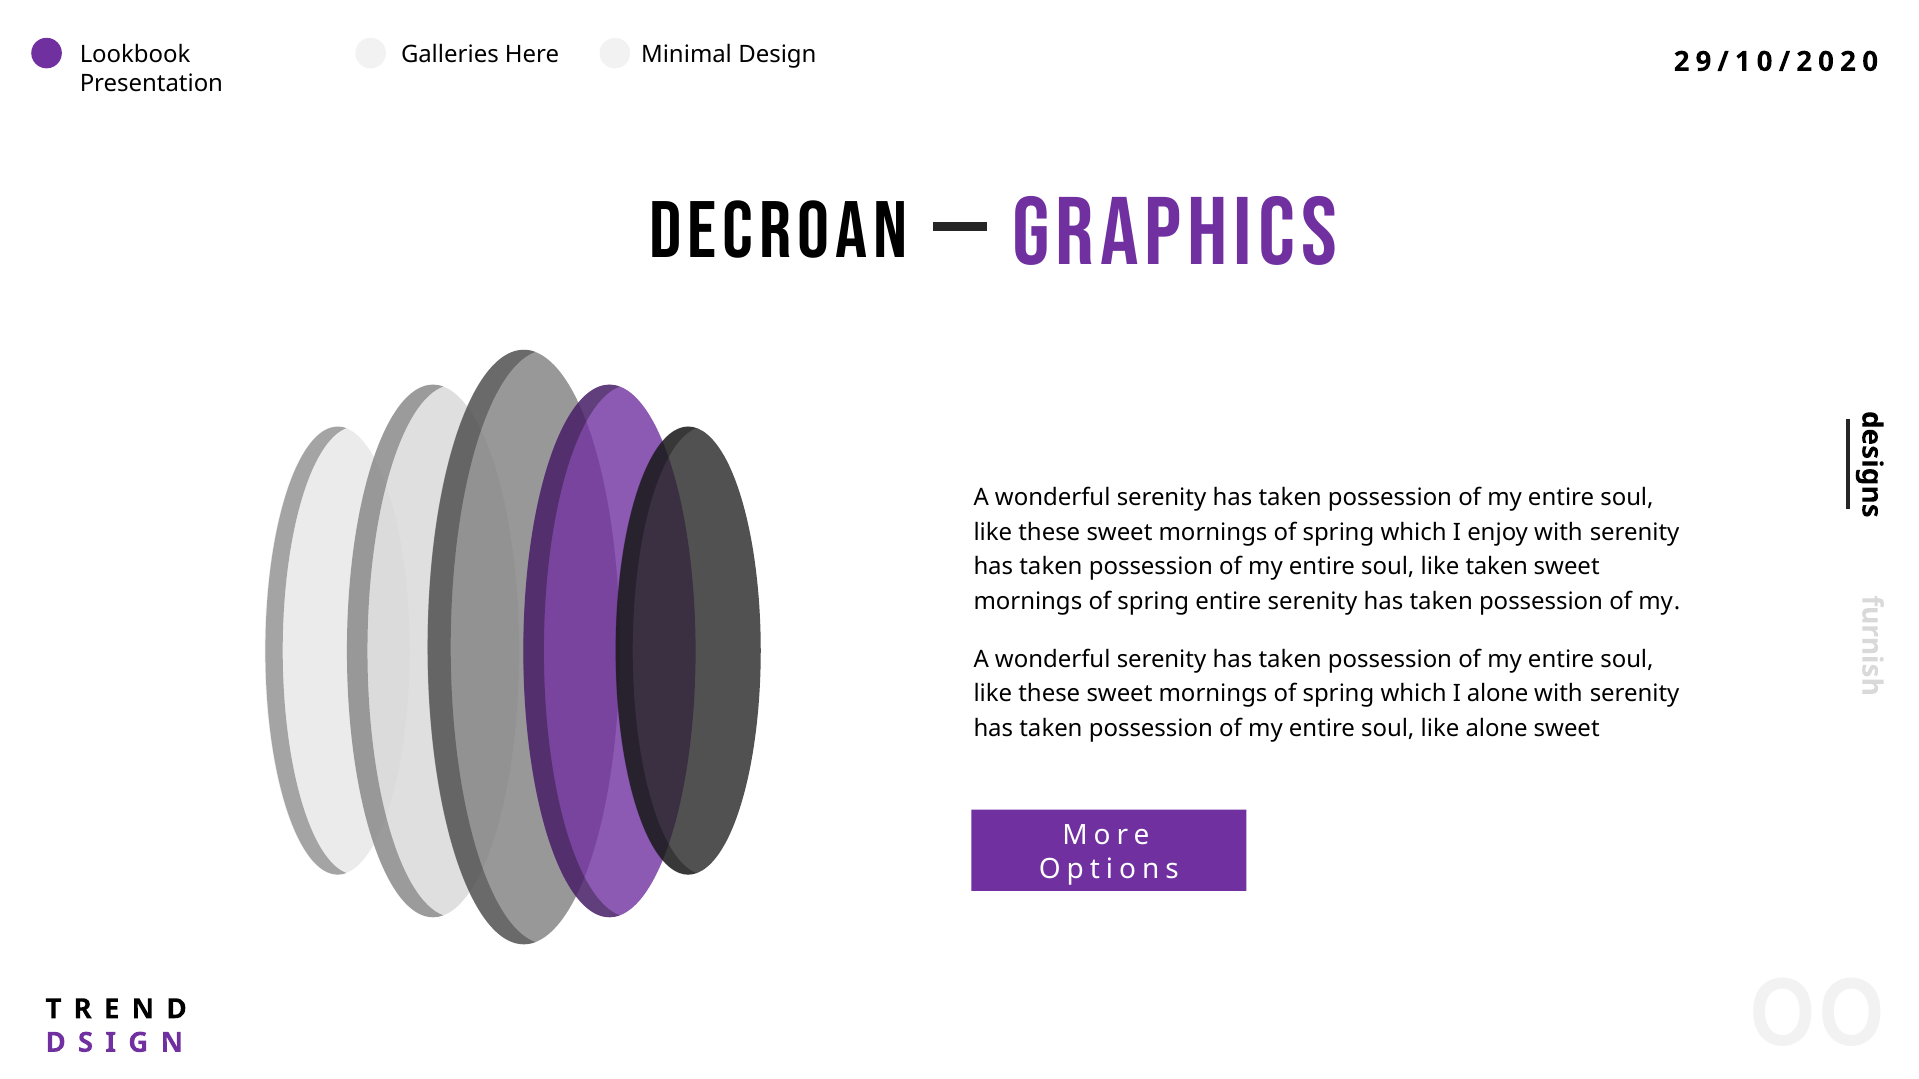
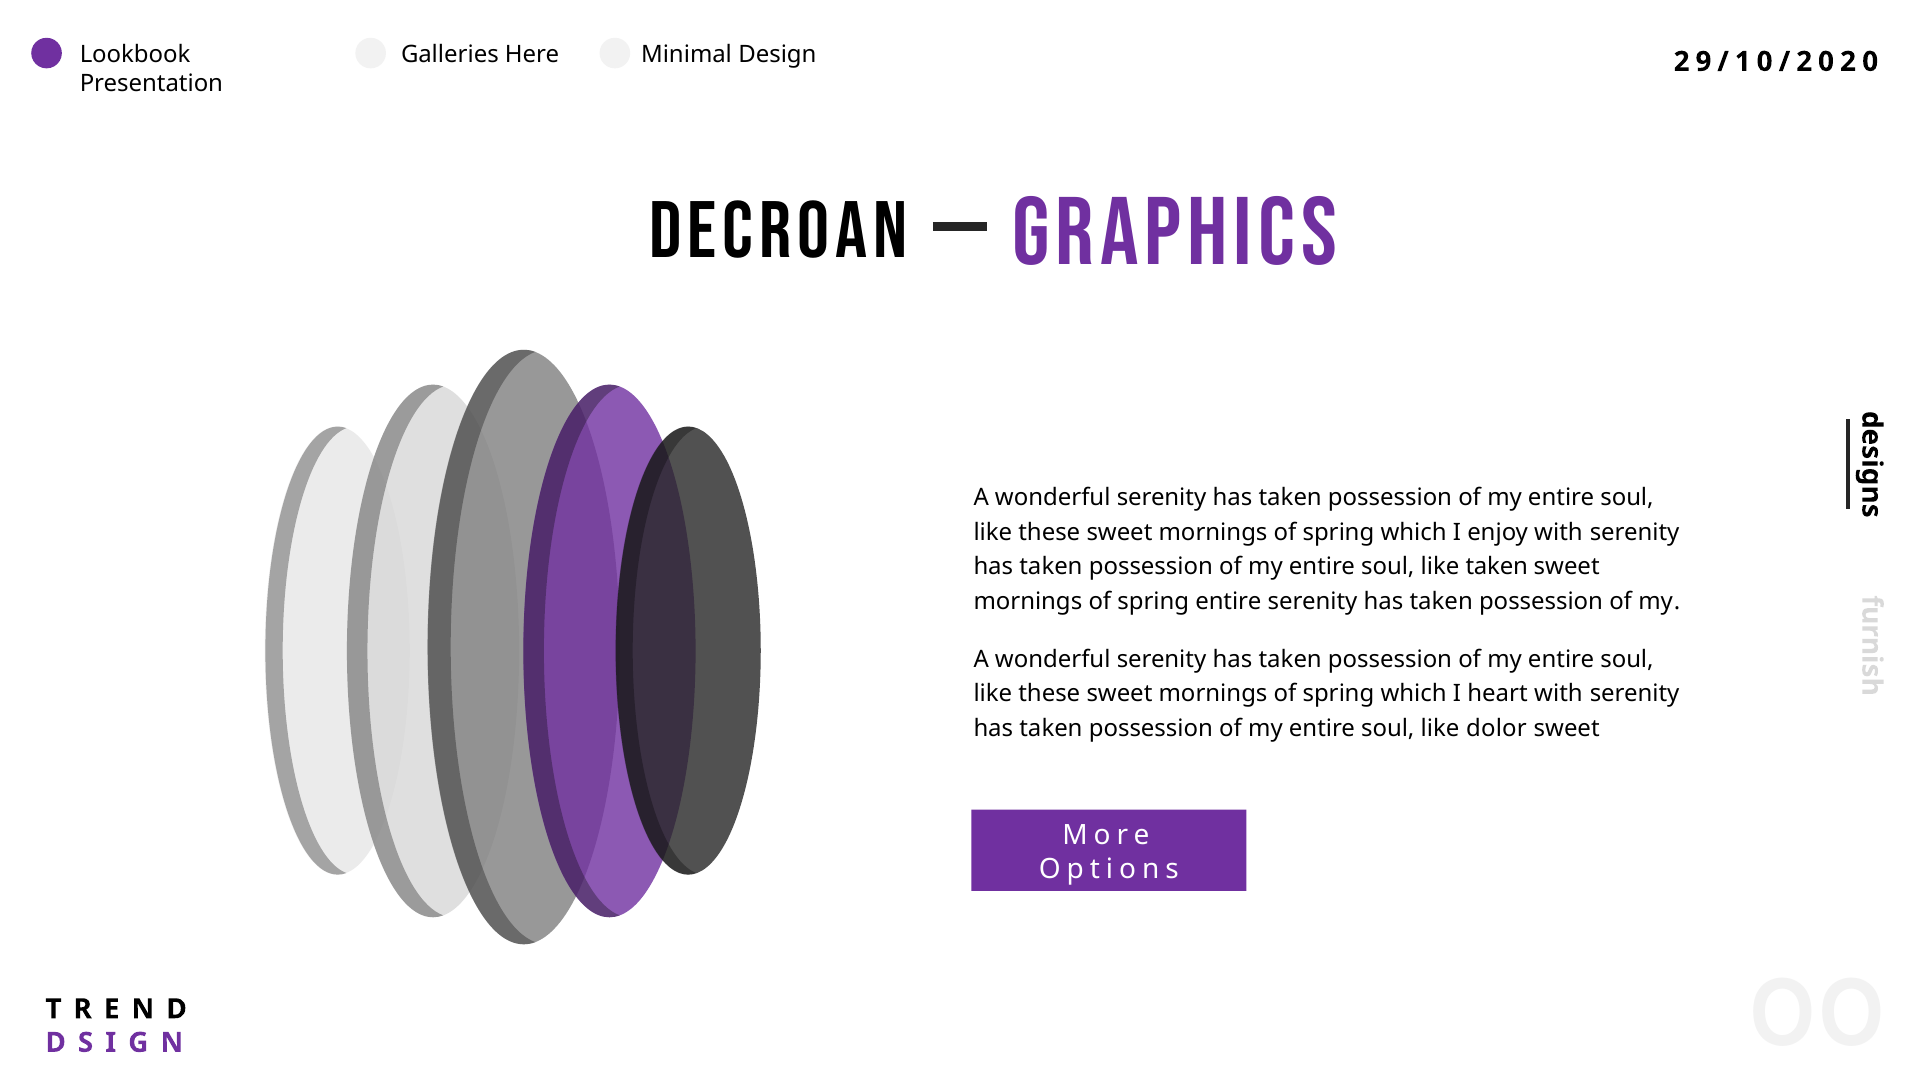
I alone: alone -> heart
like alone: alone -> dolor
